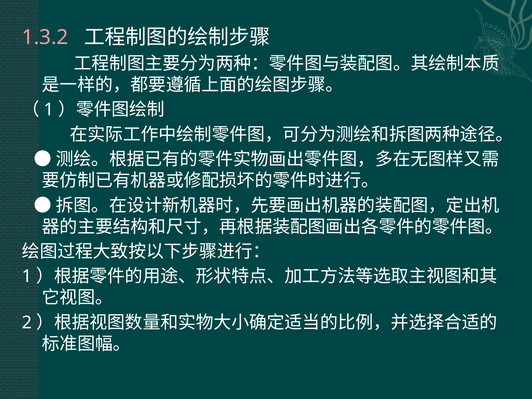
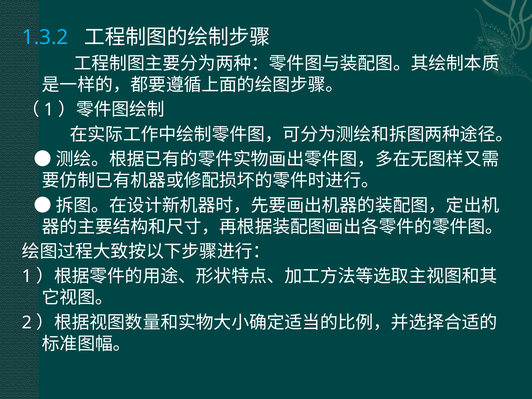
1.3.2 colour: pink -> light blue
